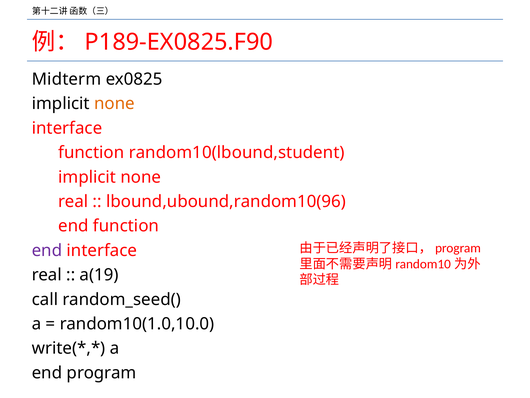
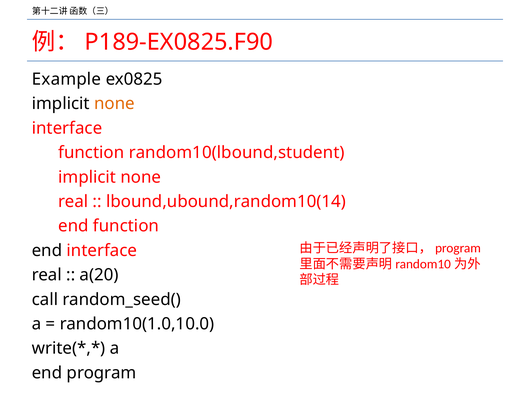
Midterm: Midterm -> Example
lbound,ubound,random10(96: lbound,ubound,random10(96 -> lbound,ubound,random10(14
end at (47, 250) colour: purple -> black
a(19: a(19 -> a(20
